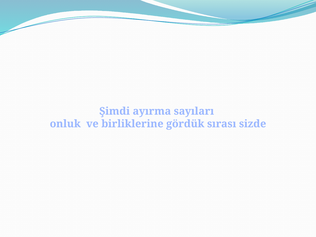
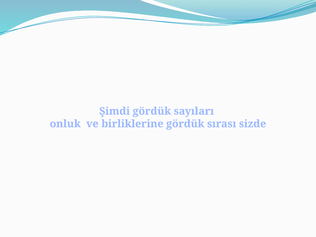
Şimdi ayırma: ayırma -> gördük
